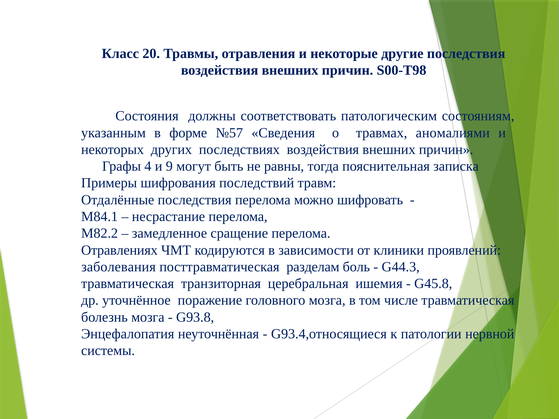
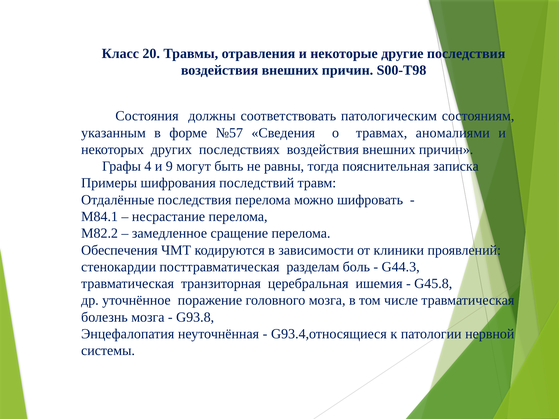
Отравлениях: Отравлениях -> Обеспечения
заболевания: заболевания -> стенокардии
